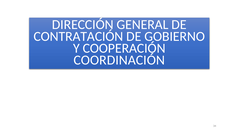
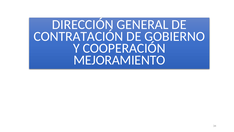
COORDINACIÓN: COORDINACIÓN -> MEJORAMIENTO
